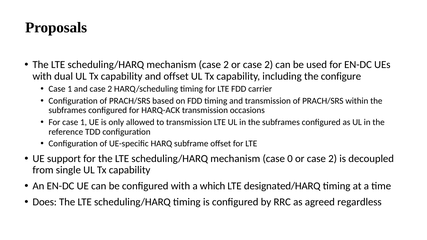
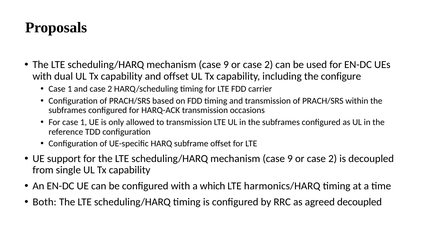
2 at (226, 65): 2 -> 9
0 at (290, 159): 0 -> 9
designated/HARQ: designated/HARQ -> harmonics/HARQ
Does: Does -> Both
agreed regardless: regardless -> decoupled
